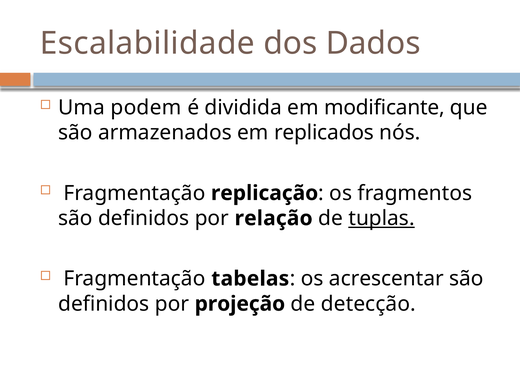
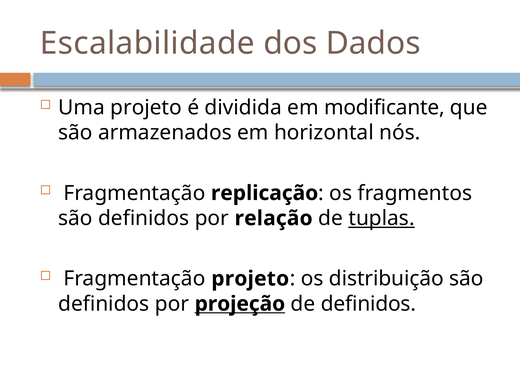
Uma podem: podem -> projeto
replicados: replicados -> horizontal
Fragmentação tabelas: tabelas -> projeto
acrescentar: acrescentar -> distribuição
projeção underline: none -> present
de detecção: detecção -> definidos
